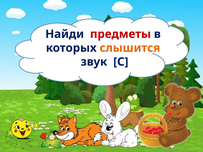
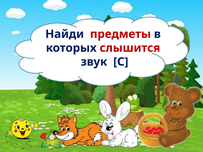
слышится colour: orange -> red
